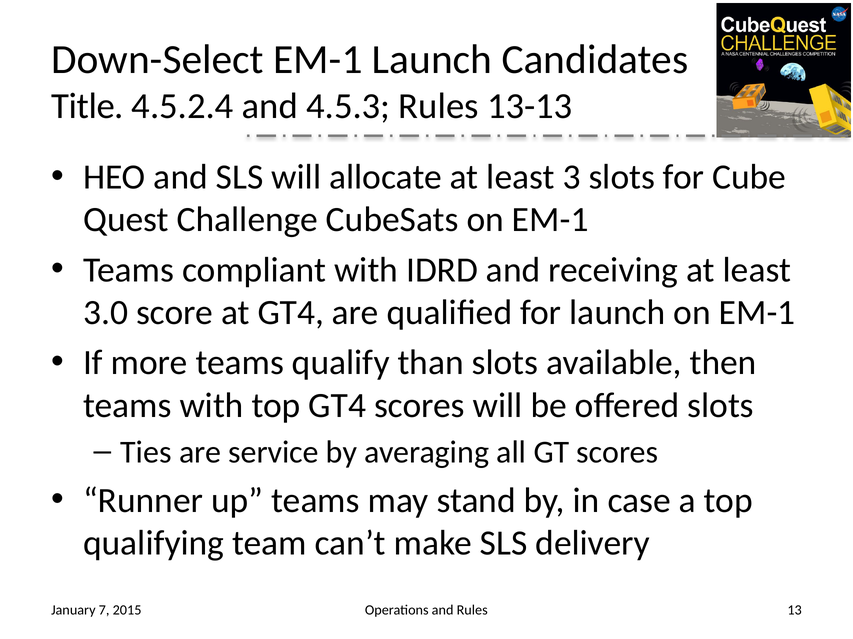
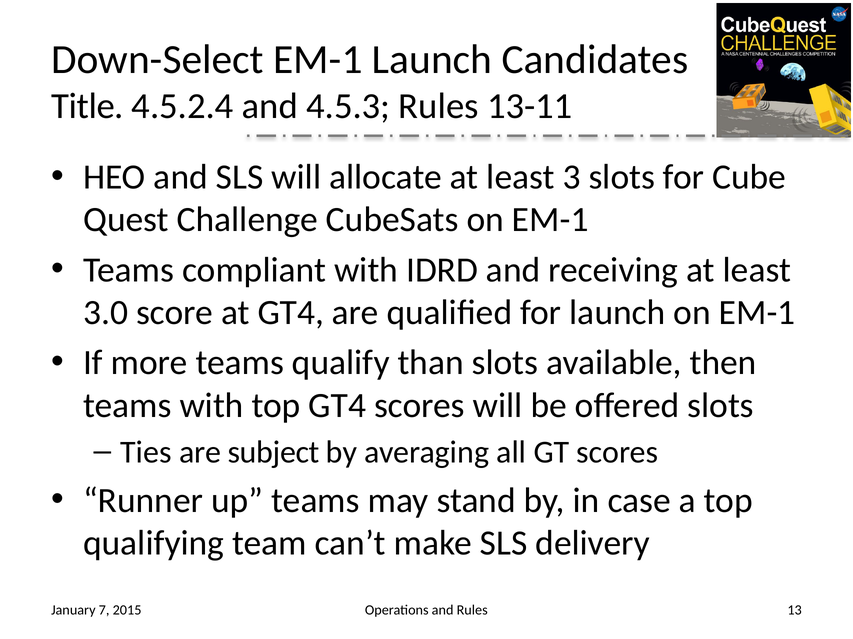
13-13: 13-13 -> 13-11
service: service -> subject
